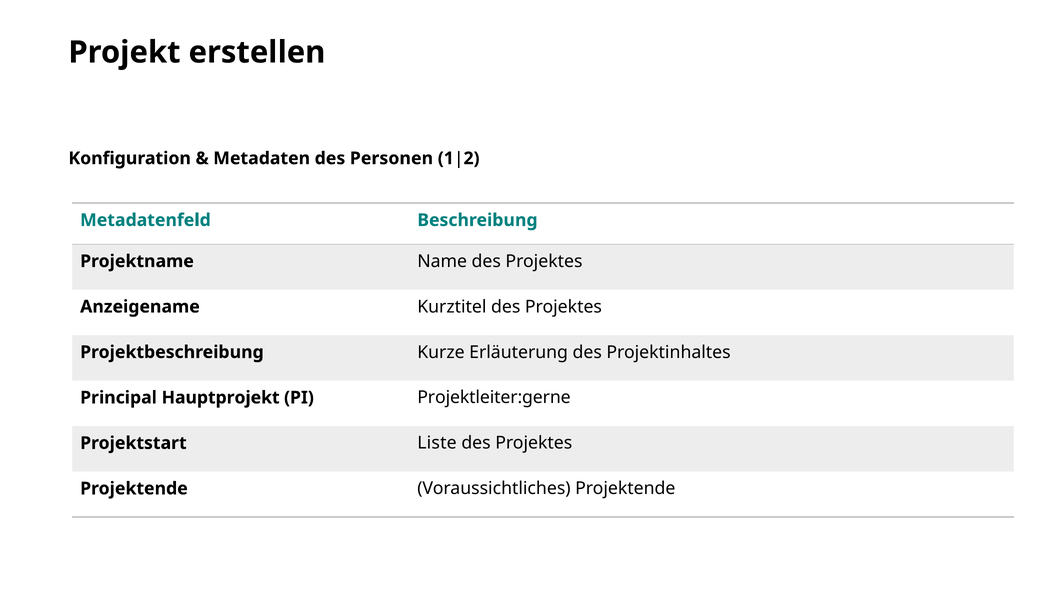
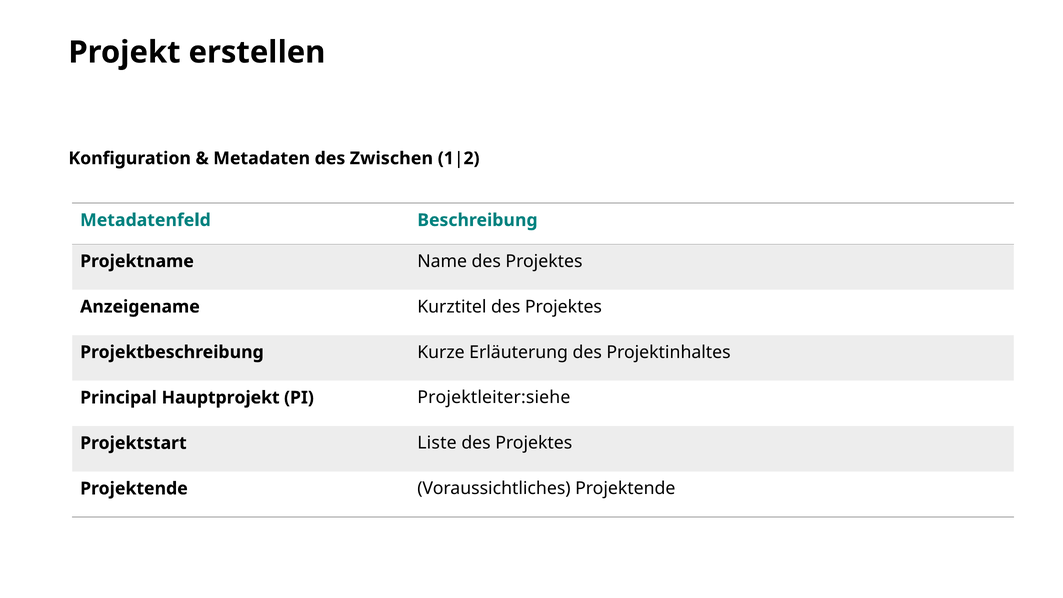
Personen: Personen -> Zwischen
Projektleiter:gerne: Projektleiter:gerne -> Projektleiter:siehe
